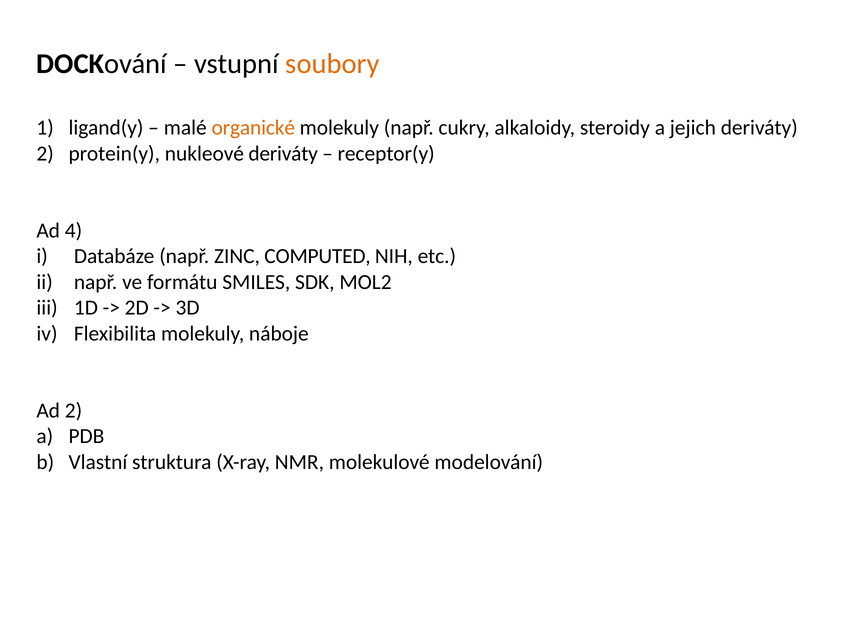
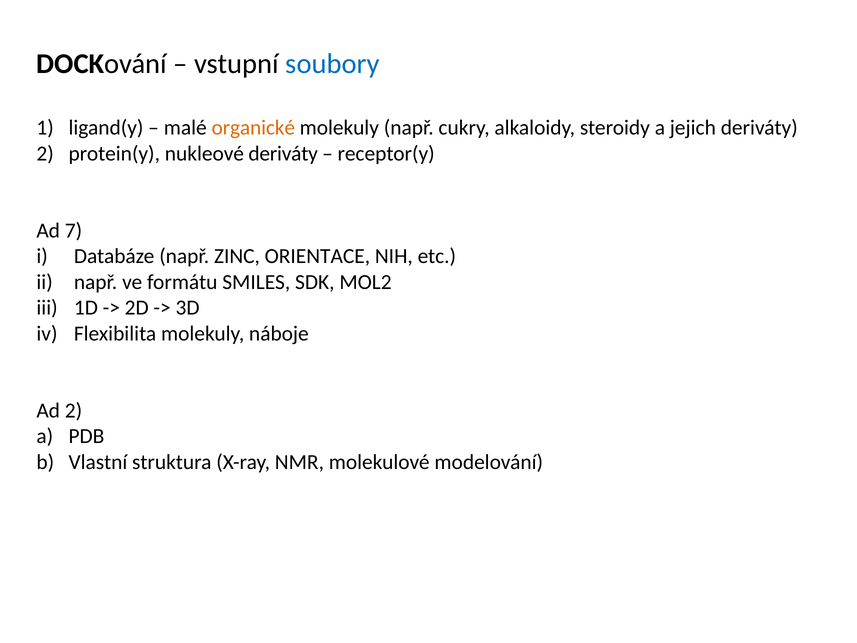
soubory colour: orange -> blue
4: 4 -> 7
COMPUTED: COMPUTED -> ORIENTACE
